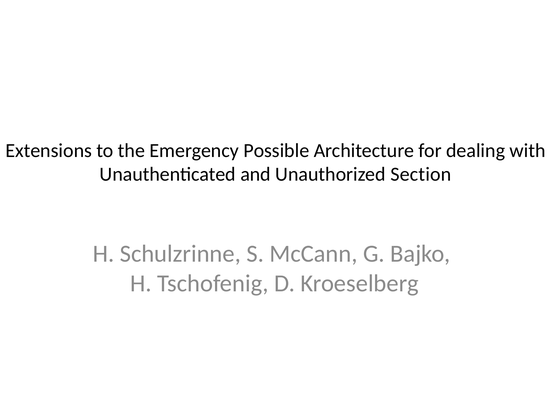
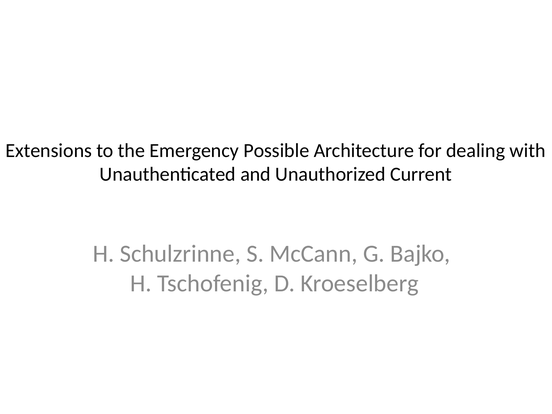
Section: Section -> Current
